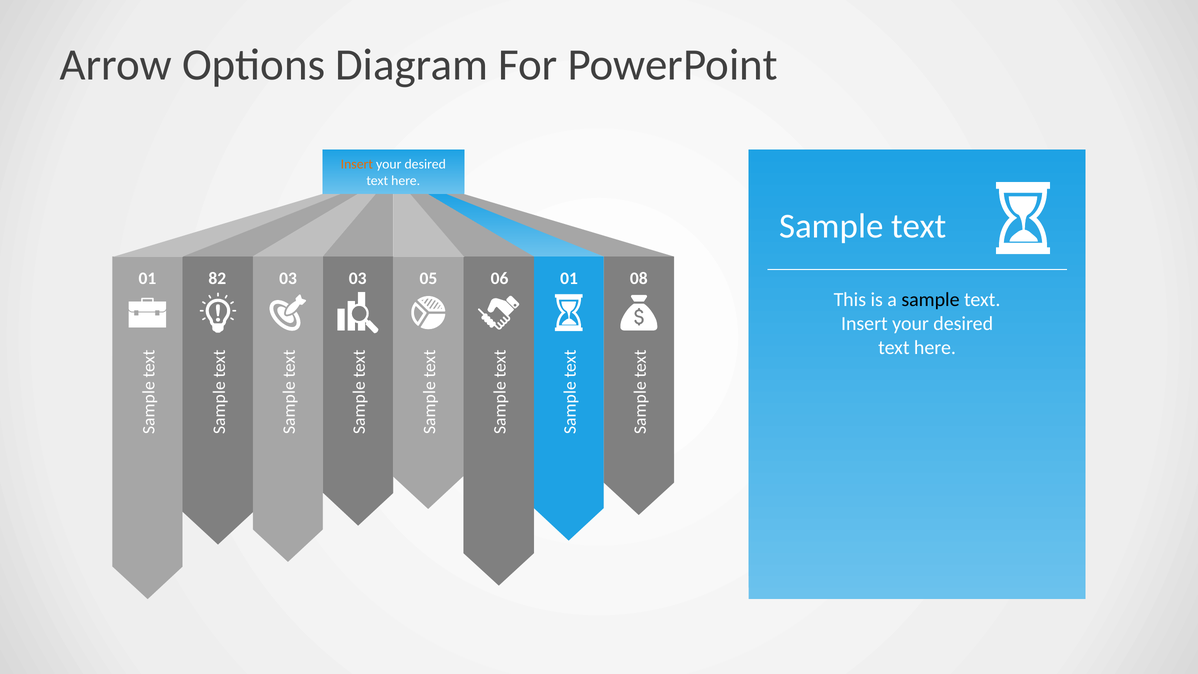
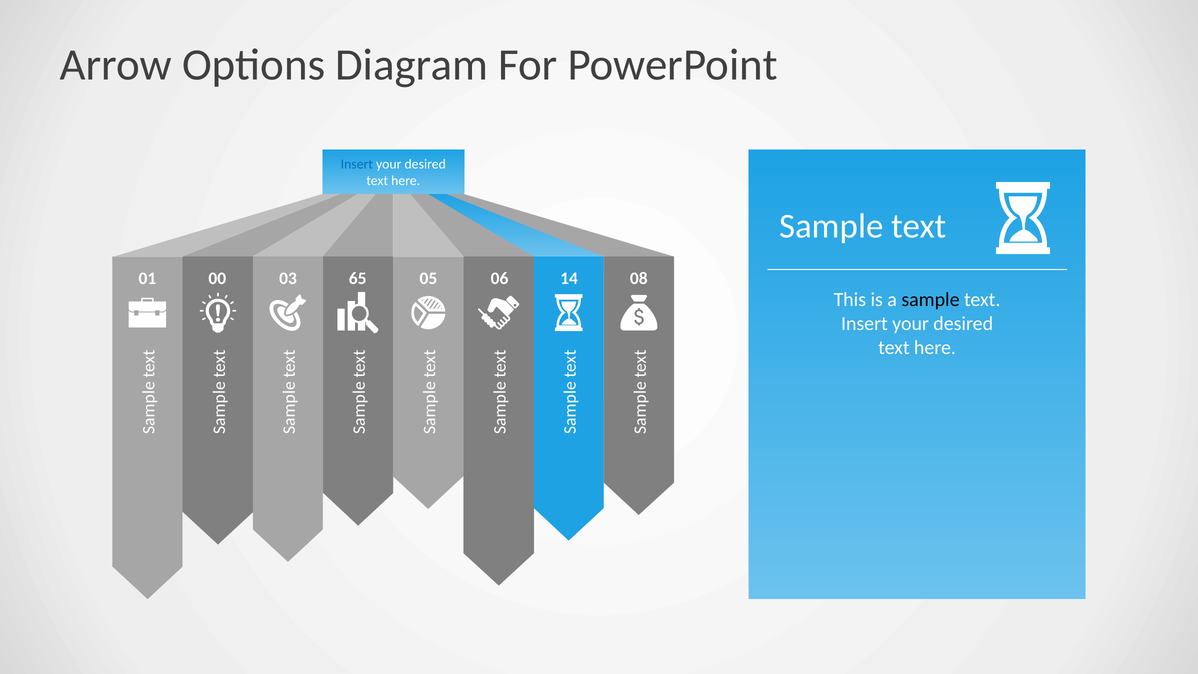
Insert at (357, 164) colour: orange -> blue
82: 82 -> 00
03 03: 03 -> 65
06 01: 01 -> 14
